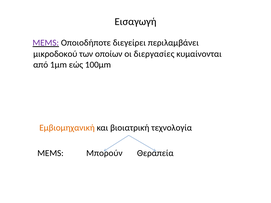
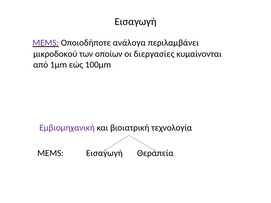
διεγείρει: διεγείρει -> ανάλογα
Εμβιομηχανική colour: orange -> purple
ΜΕΜS Μπορούν: Μπορούν -> Εισαγωγή
